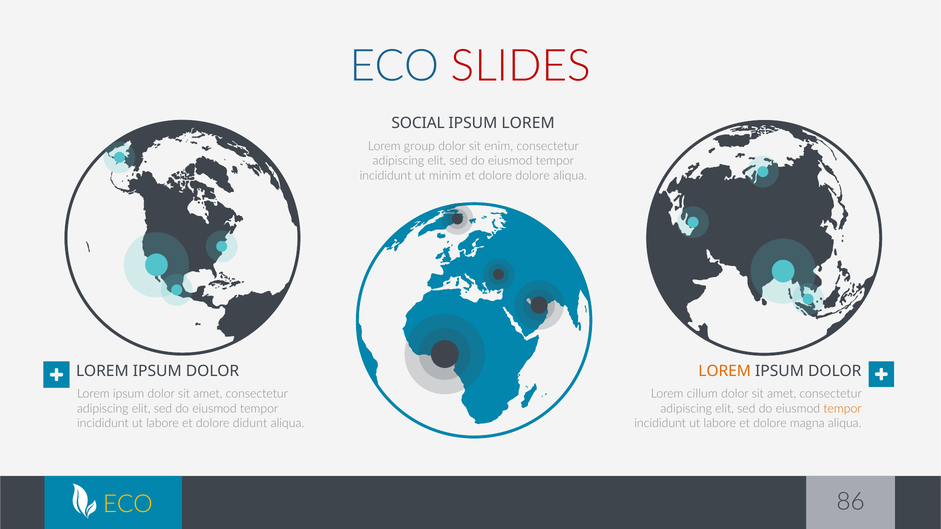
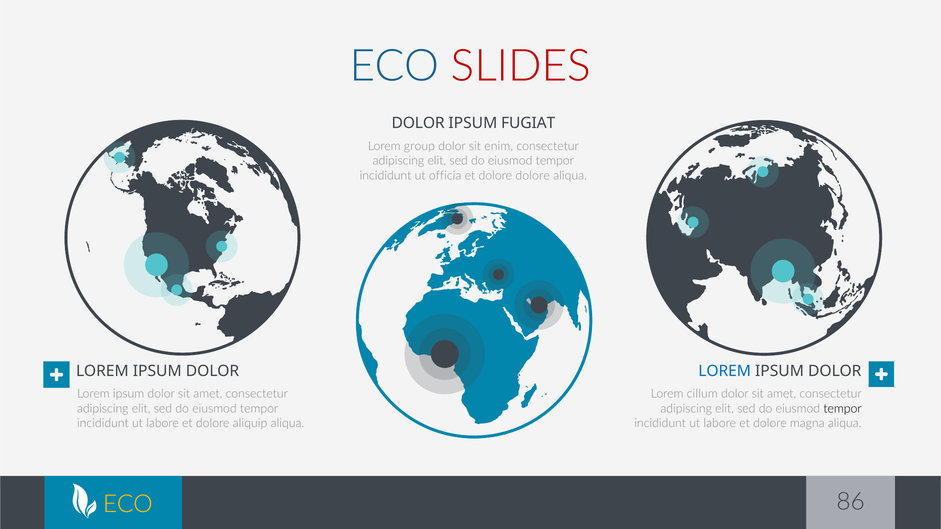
SOCIAL at (418, 123): SOCIAL -> DOLOR
IPSUM LOREM: LOREM -> FUGIAT
minim: minim -> officia
LOREM at (725, 371) colour: orange -> blue
tempor at (843, 409) colour: orange -> black
didunt: didunt -> aliquip
